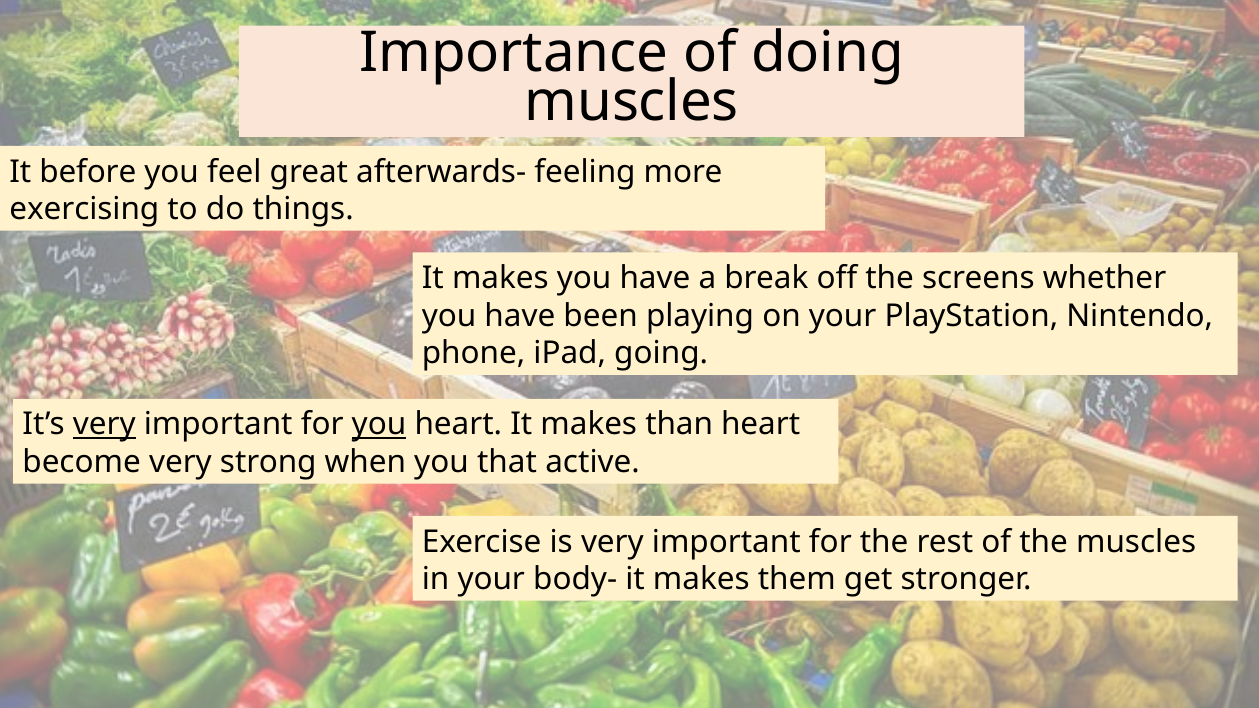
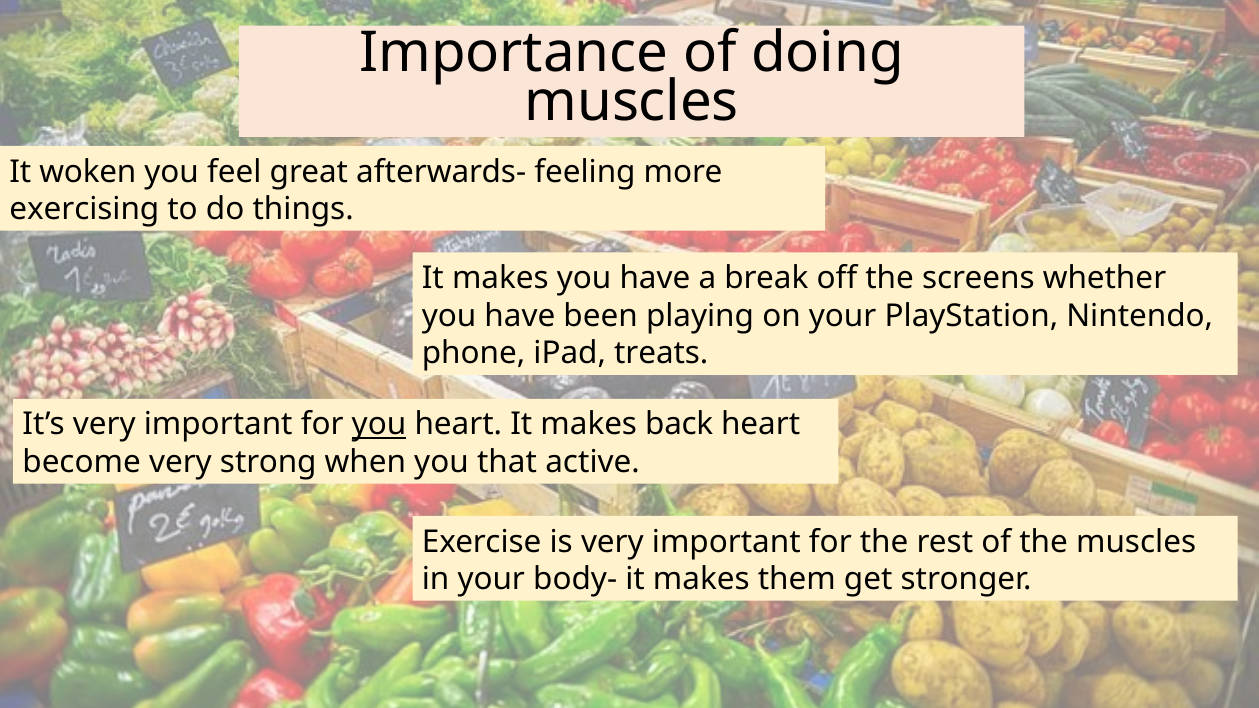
before: before -> woken
going: going -> treats
very at (104, 425) underline: present -> none
than: than -> back
